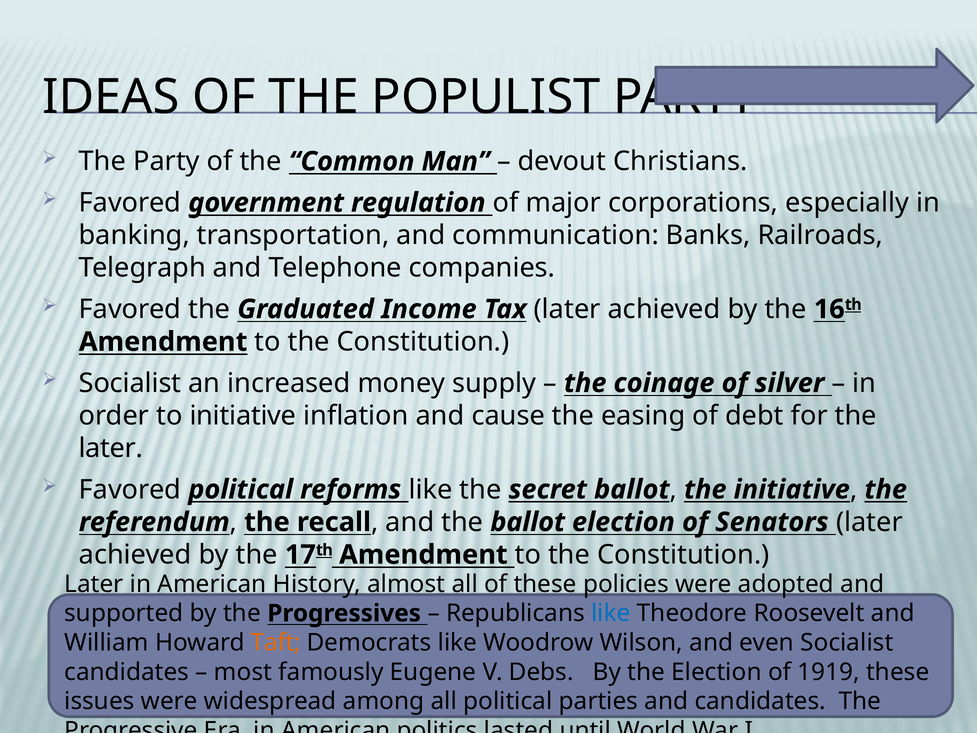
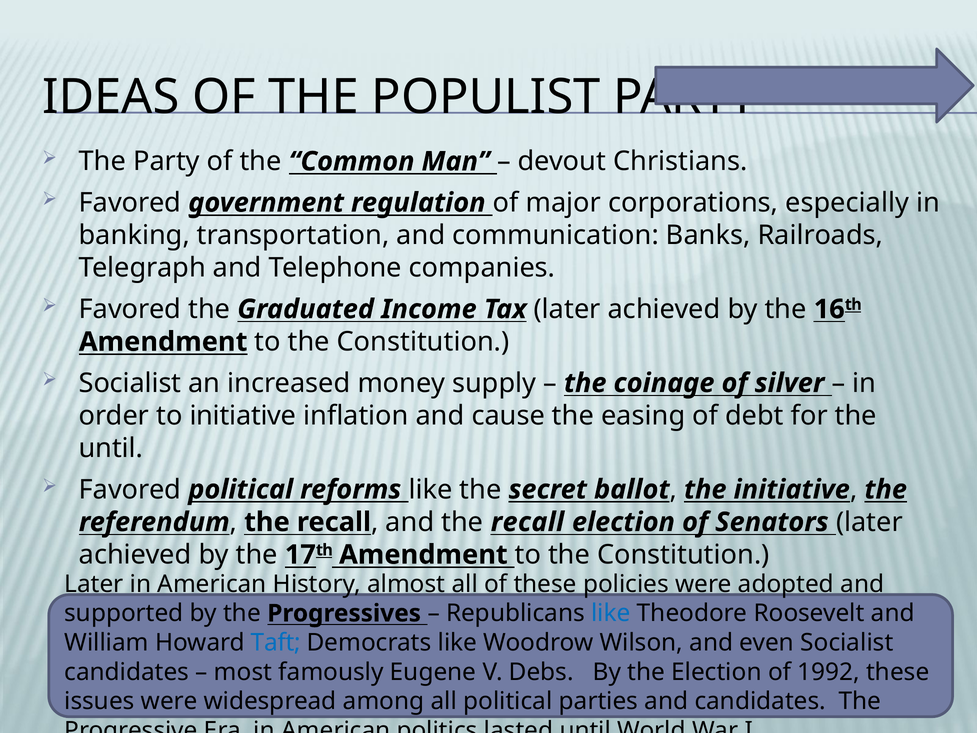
later at (111, 448): later -> until
and the ballot: ballot -> recall
Taft colour: orange -> blue
1919: 1919 -> 1992
